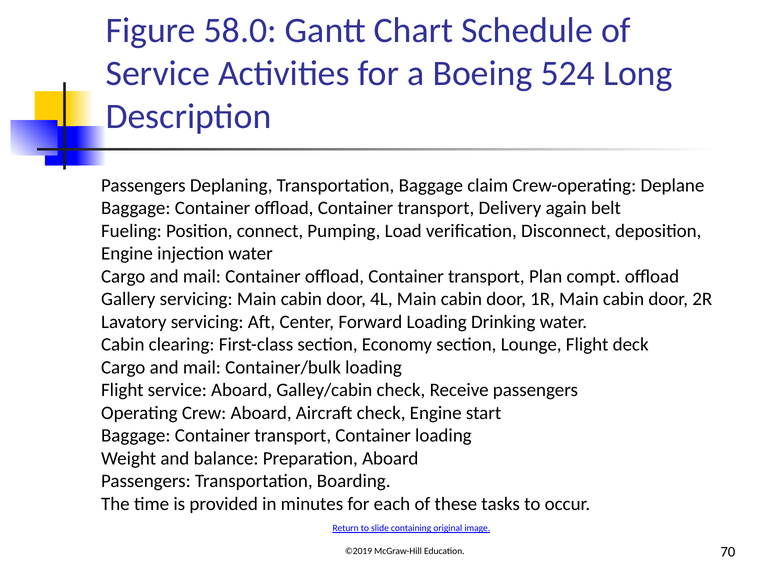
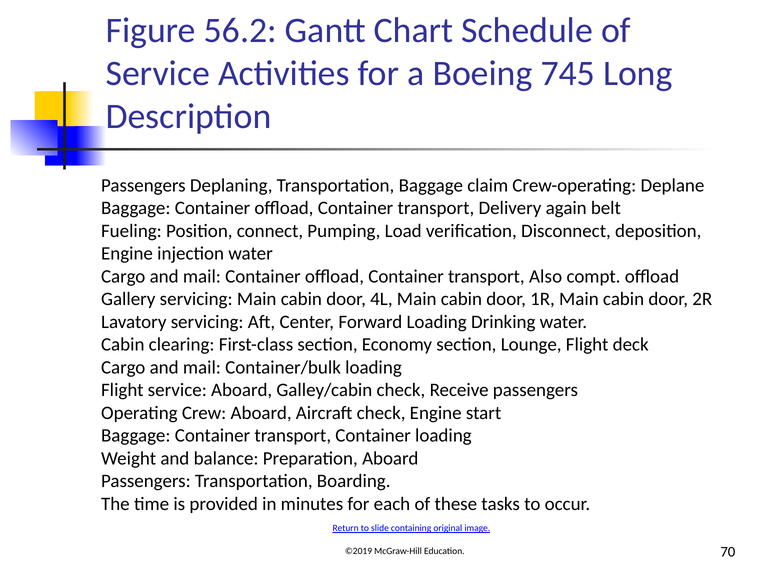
58.0: 58.0 -> 56.2
524: 524 -> 745
Plan: Plan -> Also
